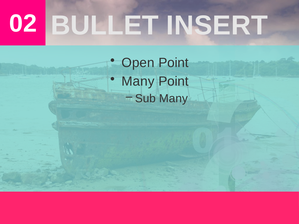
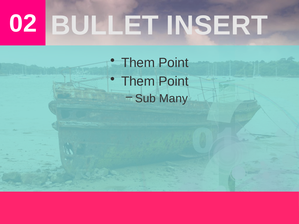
Open at (138, 63): Open -> Them
Many at (138, 81): Many -> Them
